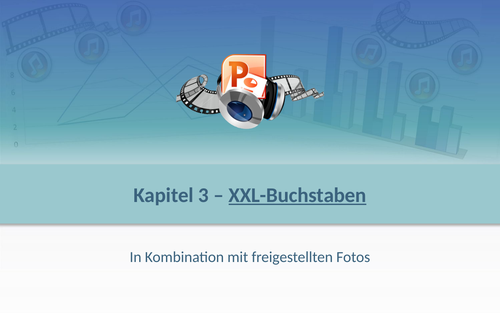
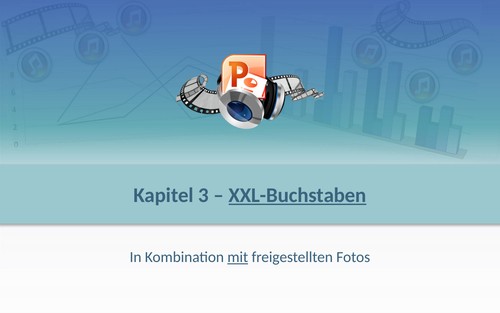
mit underline: none -> present
